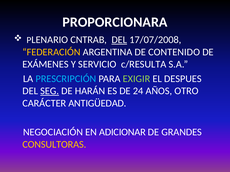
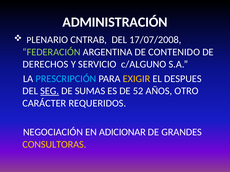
PROPORCIONARA: PROPORCIONARA -> ADMINISTRACIÓN
DEL at (119, 40) underline: present -> none
FEDERACIÓN colour: yellow -> light green
EXÁMENES: EXÁMENES -> DERECHOS
c/RESULTA: c/RESULTA -> c/ALGUNO
EXIGIR colour: light green -> yellow
HARÁN: HARÁN -> SUMAS
24: 24 -> 52
ANTIGÜEDAD: ANTIGÜEDAD -> REQUERIDOS
